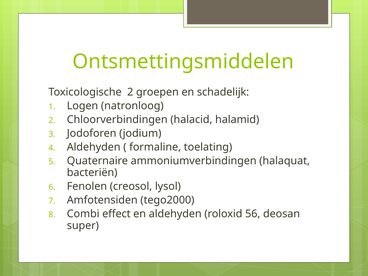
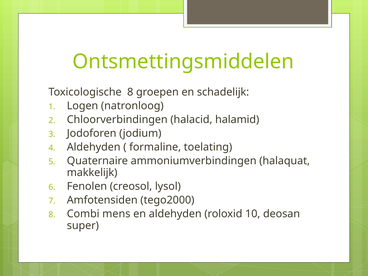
Toxicologische 2: 2 -> 8
bacteriën: bacteriën -> makkelijk
effect: effect -> mens
56: 56 -> 10
